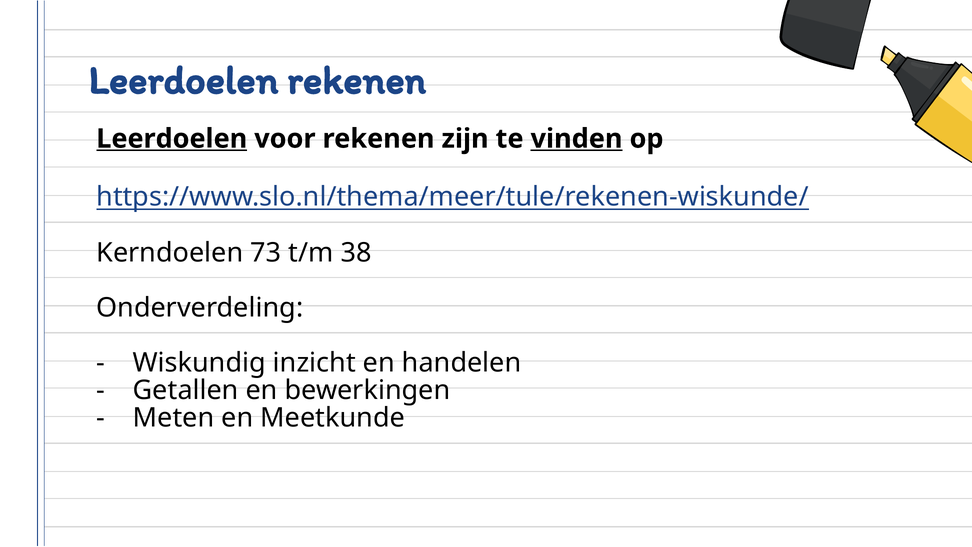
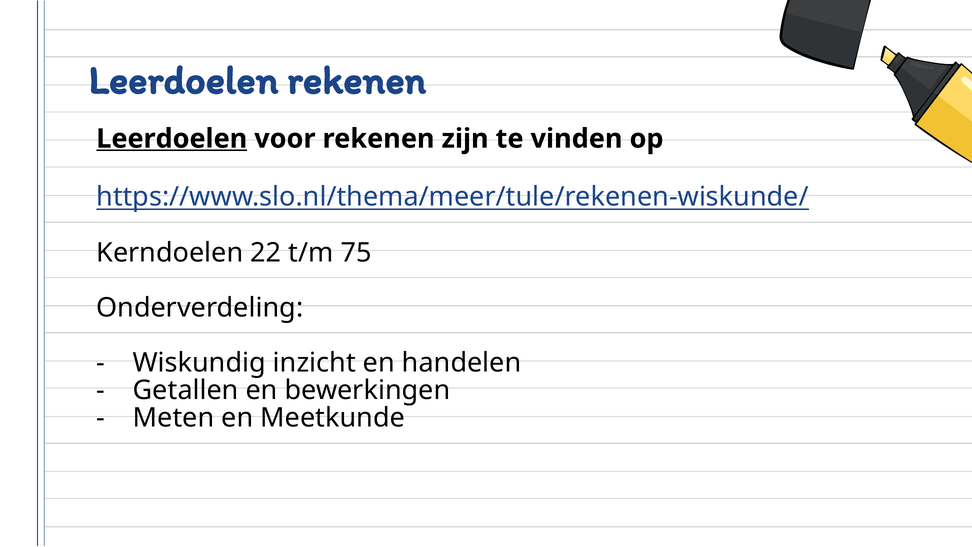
vinden underline: present -> none
73: 73 -> 22
38: 38 -> 75
